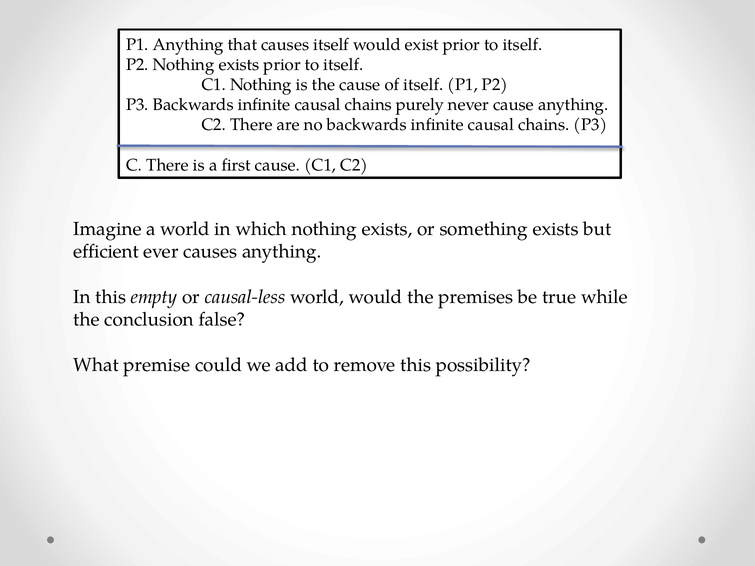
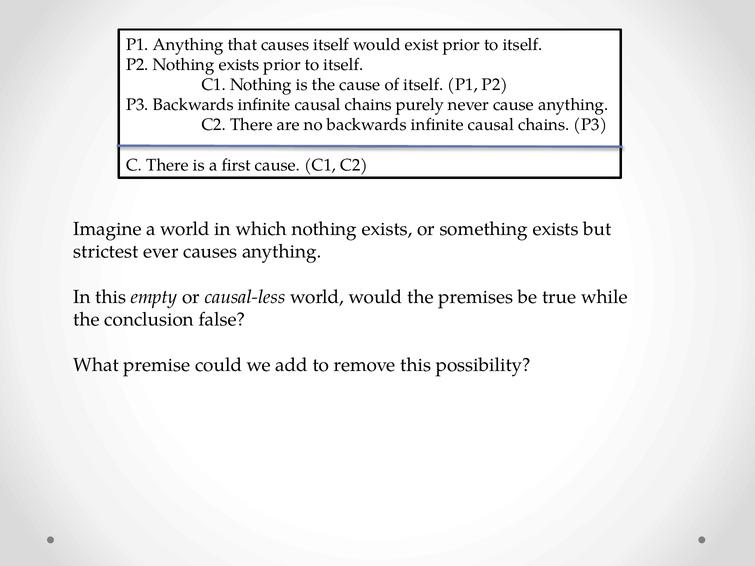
efficient: efficient -> strictest
